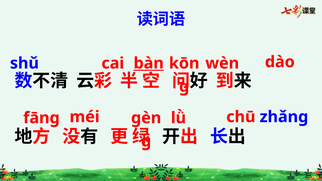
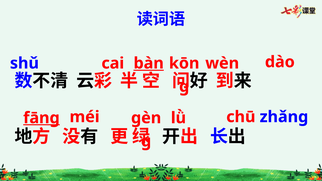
fāng underline: none -> present
